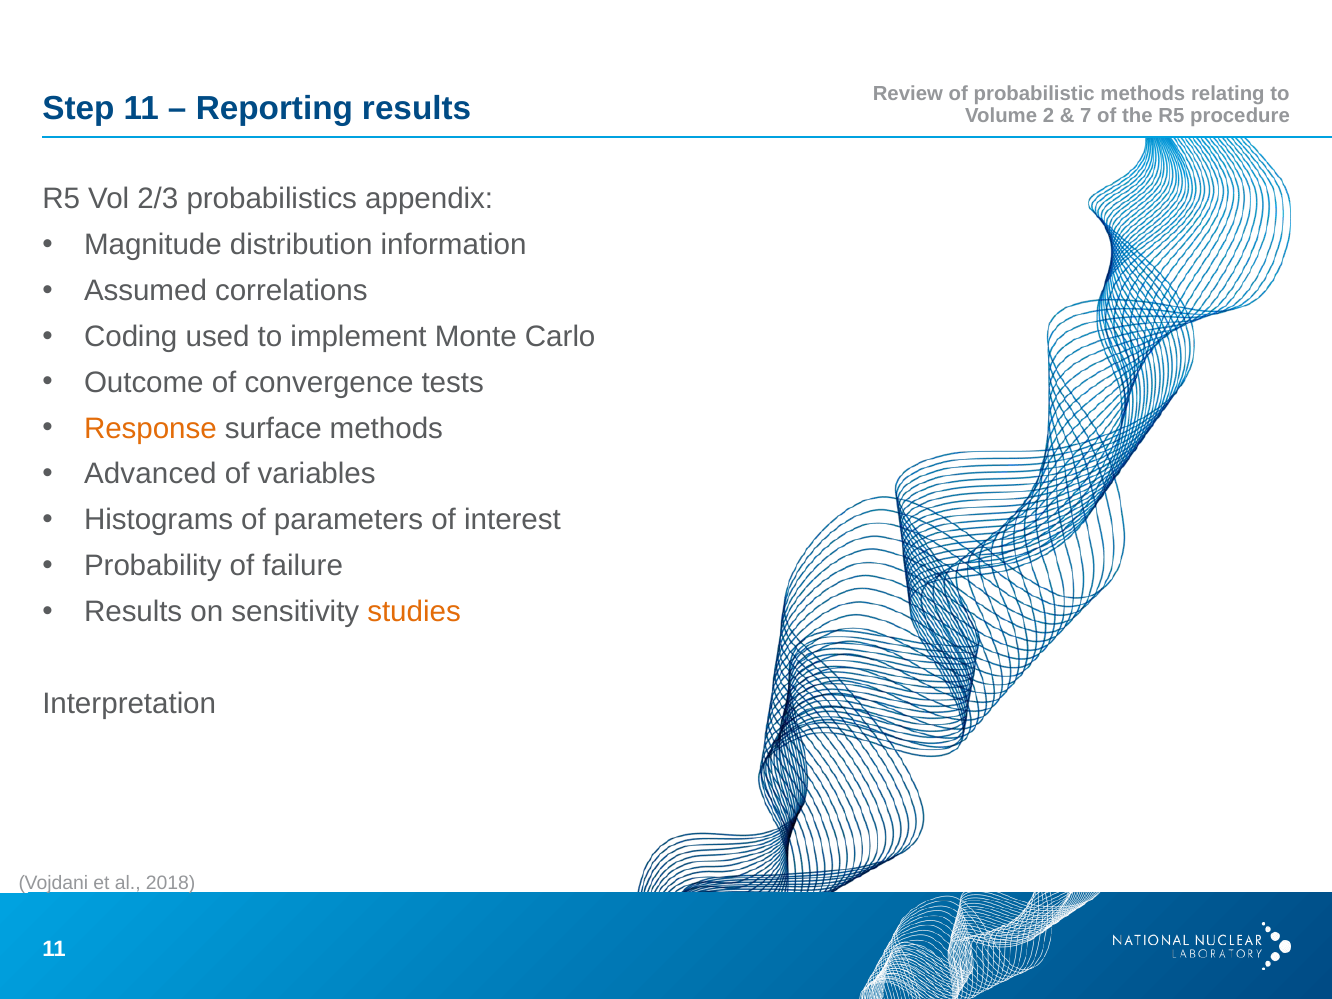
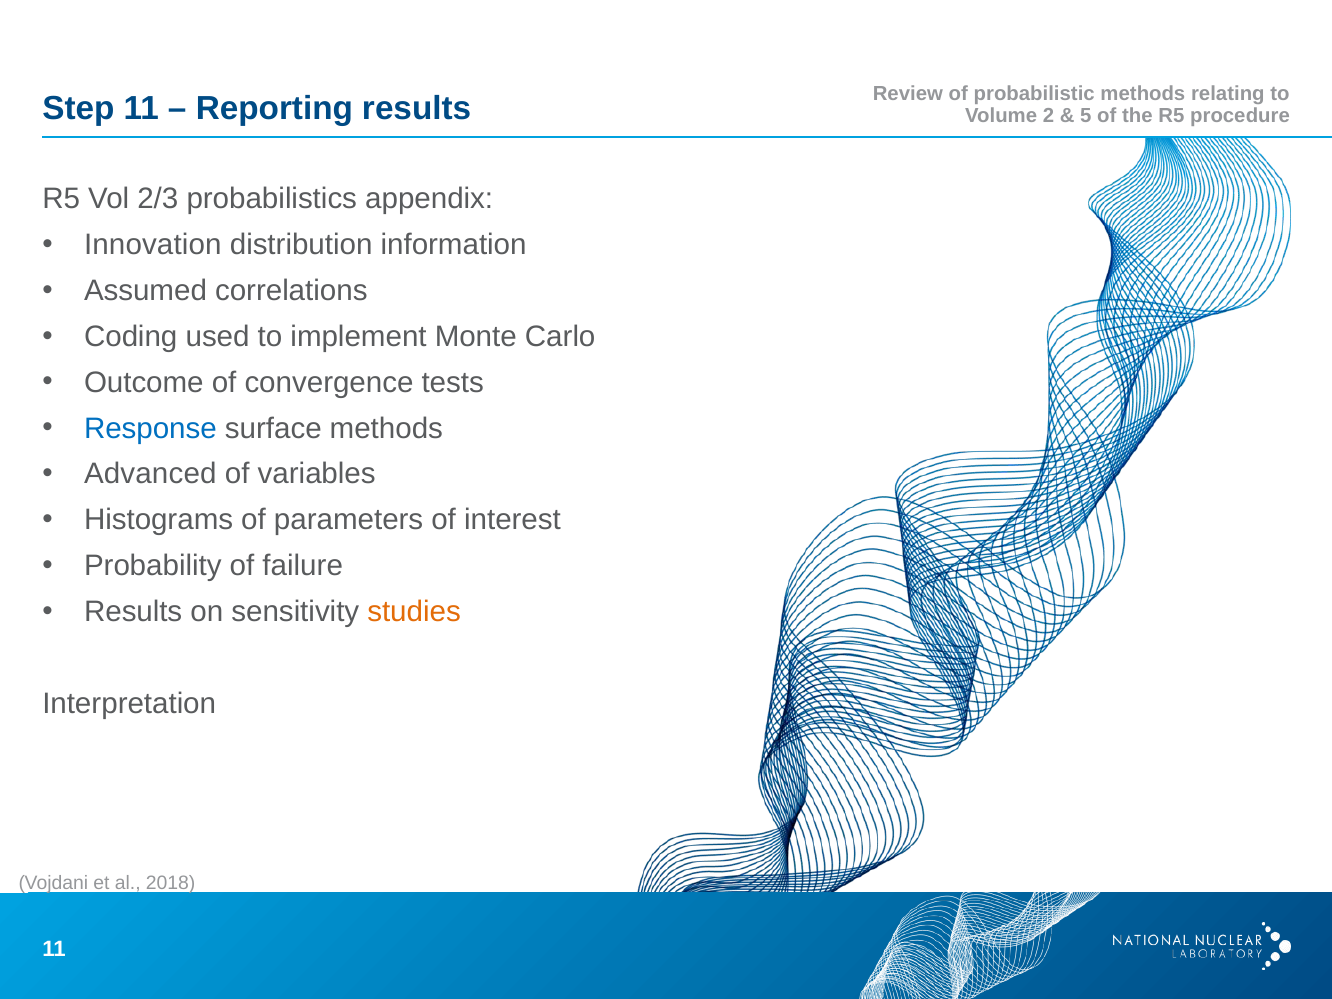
7: 7 -> 5
Magnitude: Magnitude -> Innovation
Response colour: orange -> blue
